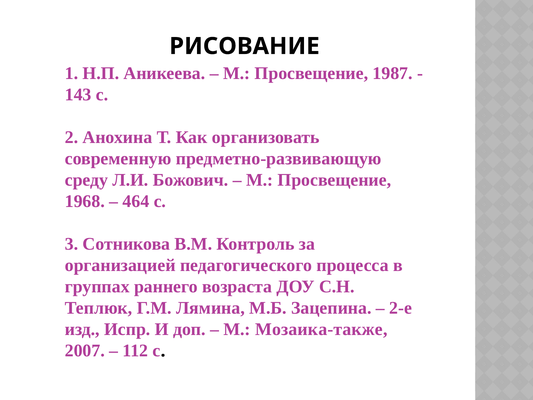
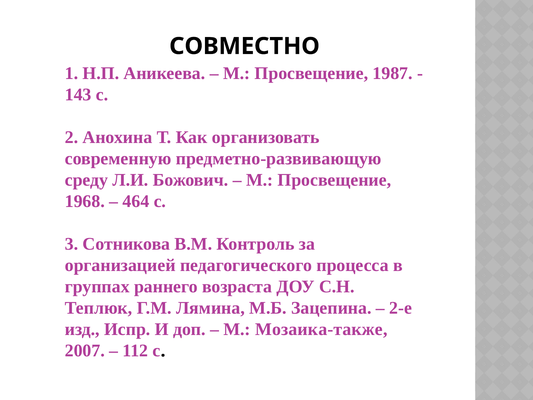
РИСОВАНИЕ: РИСОВАНИЕ -> СОВМЕСТНО
